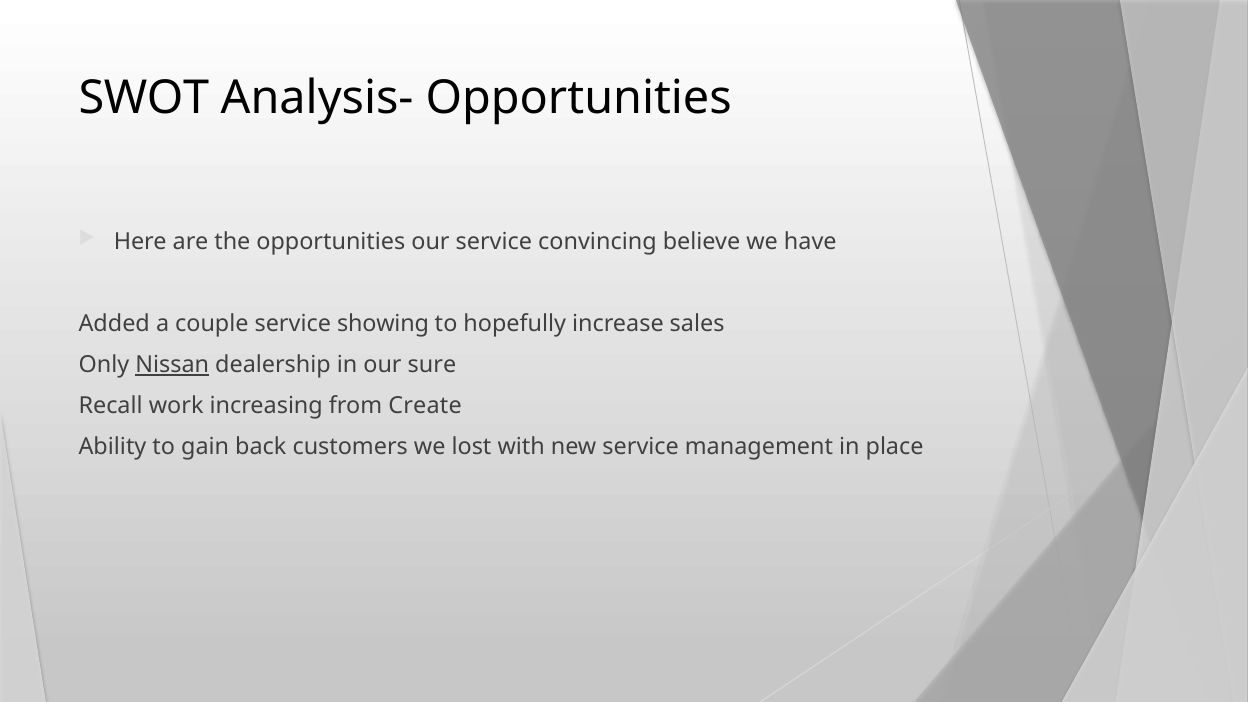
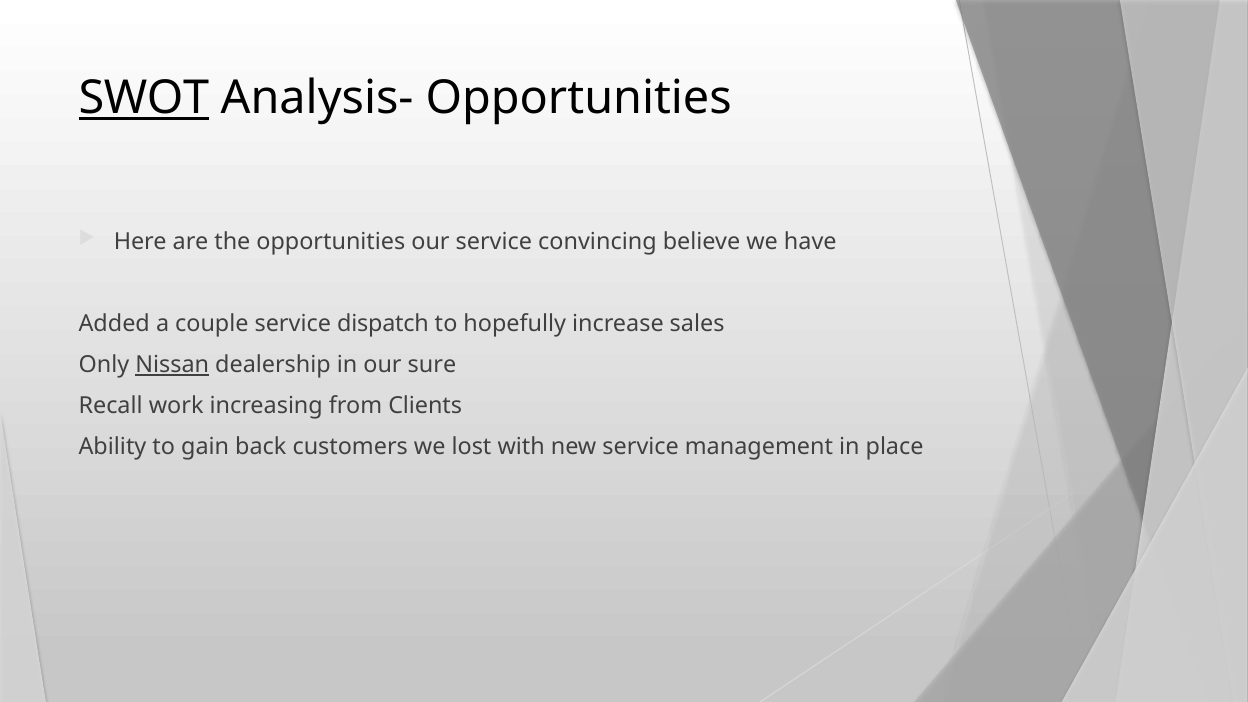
SWOT underline: none -> present
showing: showing -> dispatch
Create: Create -> Clients
